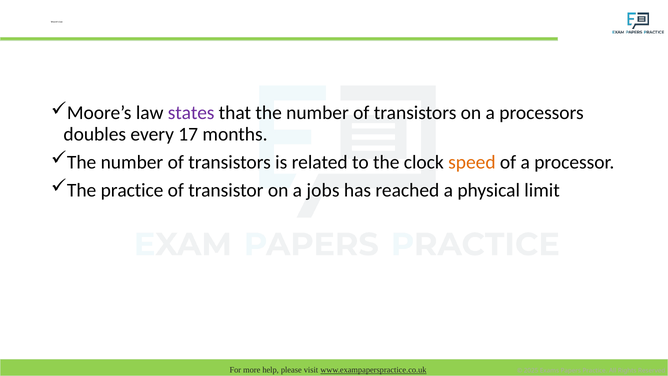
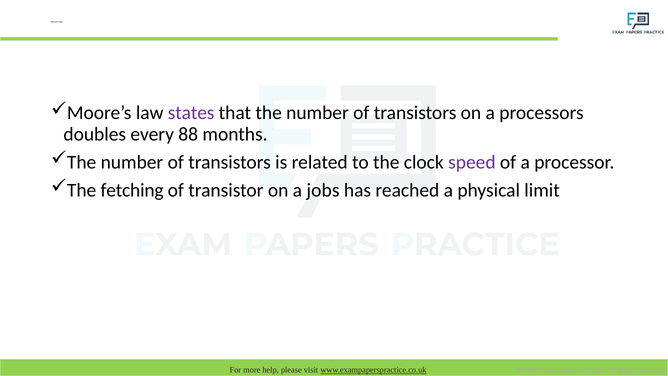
17: 17 -> 88
speed colour: orange -> purple
The practice: practice -> fetching
